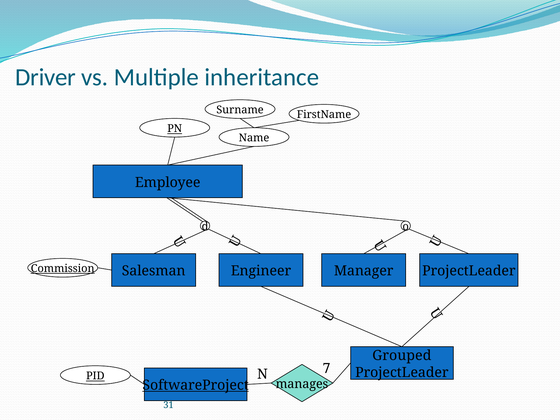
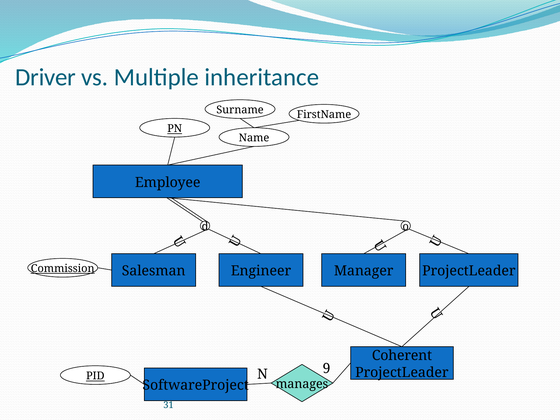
Grouped: Grouped -> Coherent
7: 7 -> 9
SoftwareProject underline: present -> none
